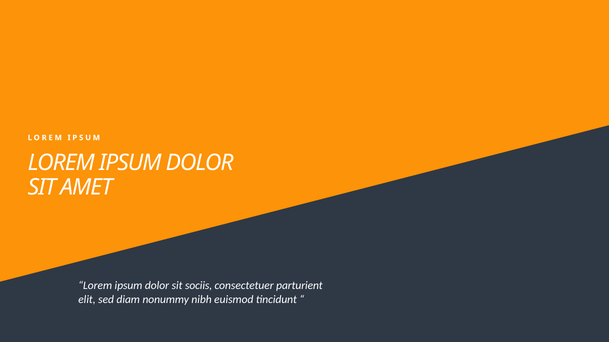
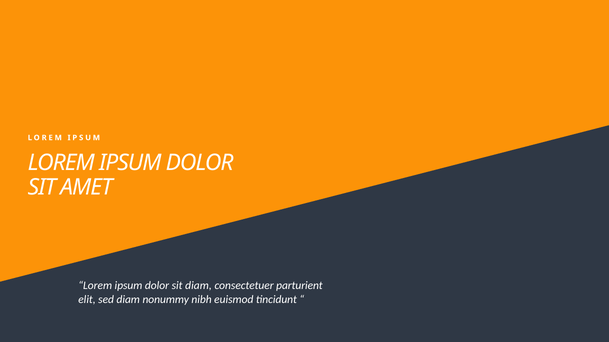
sit sociis: sociis -> diam
